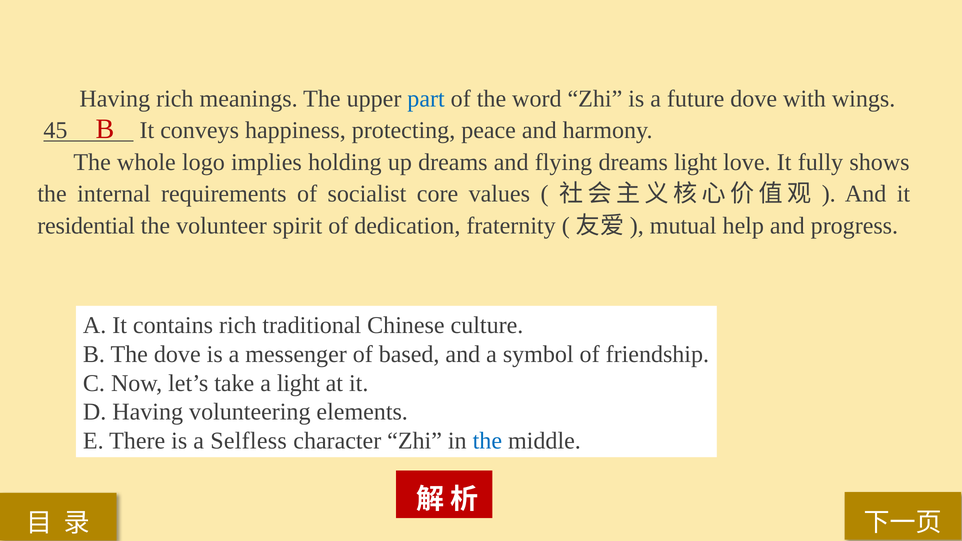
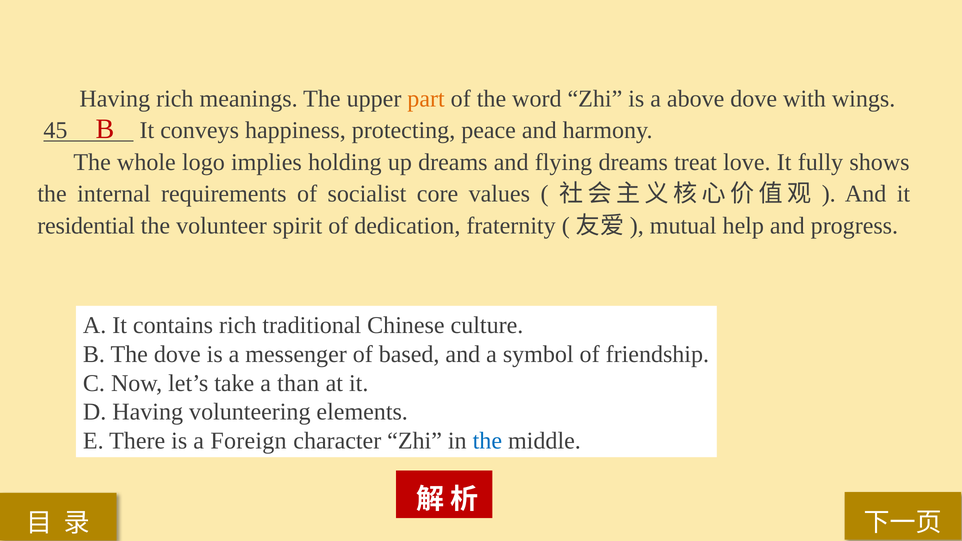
part colour: blue -> orange
future: future -> above
dreams light: light -> treat
a light: light -> than
Selfless: Selfless -> Foreign
